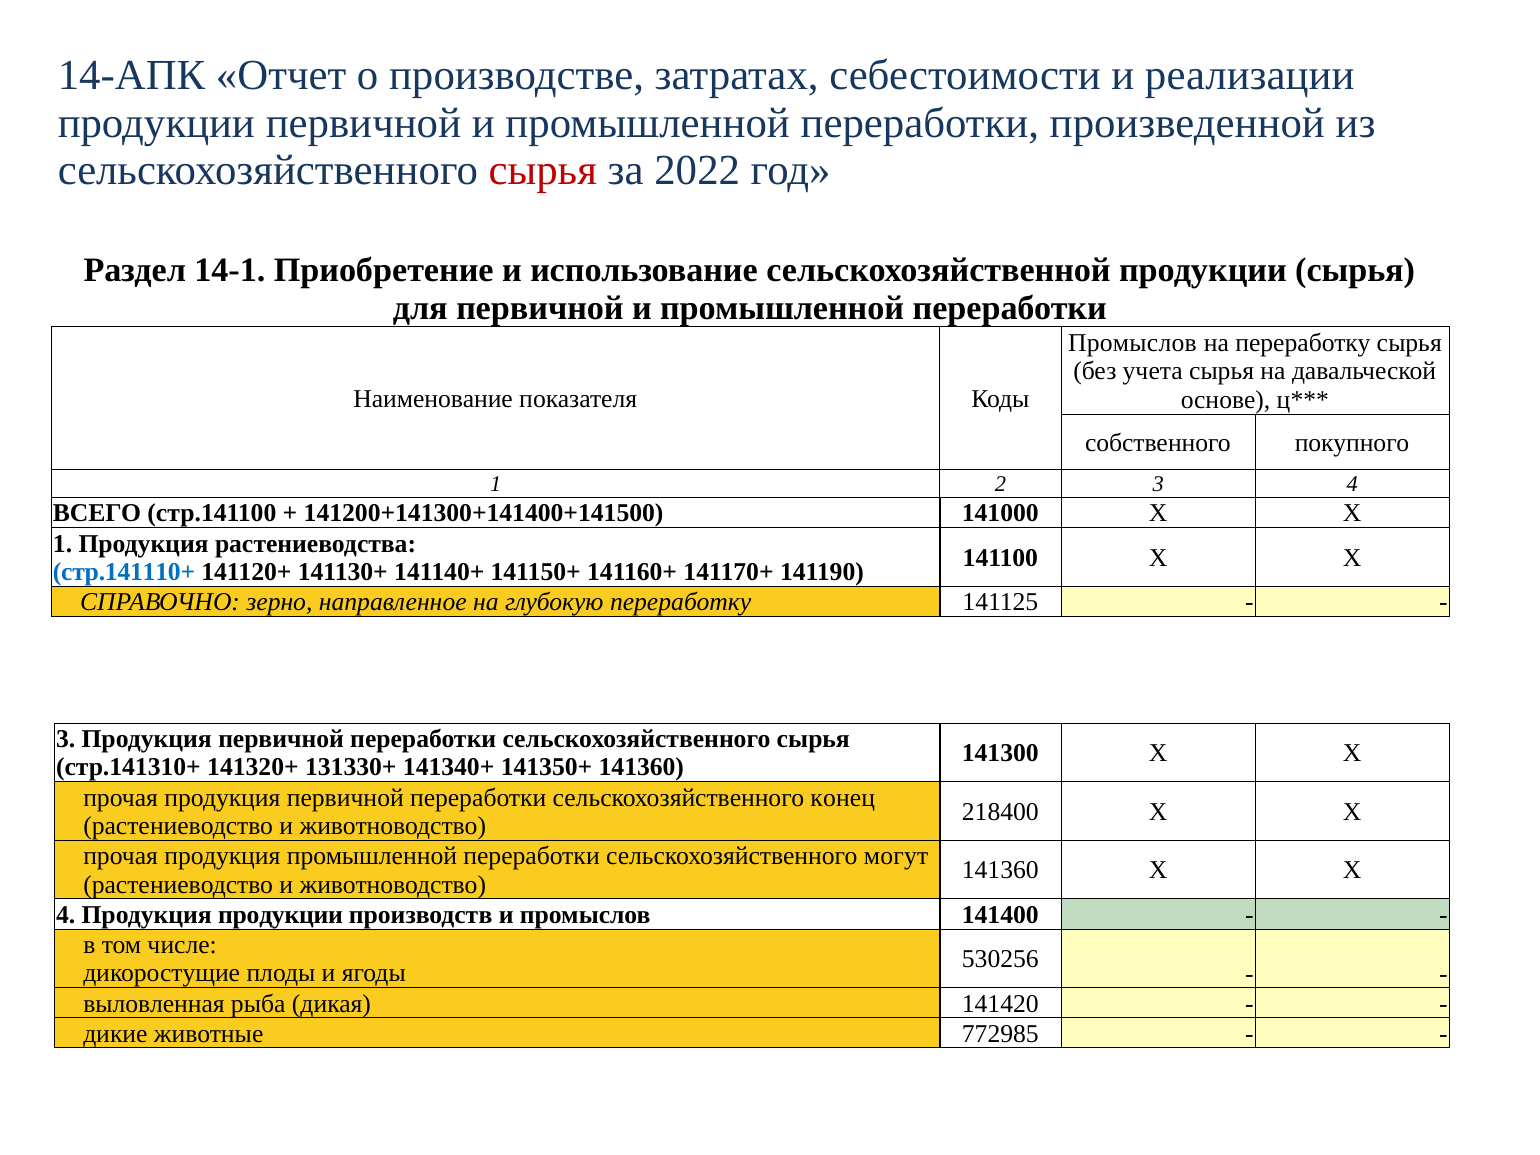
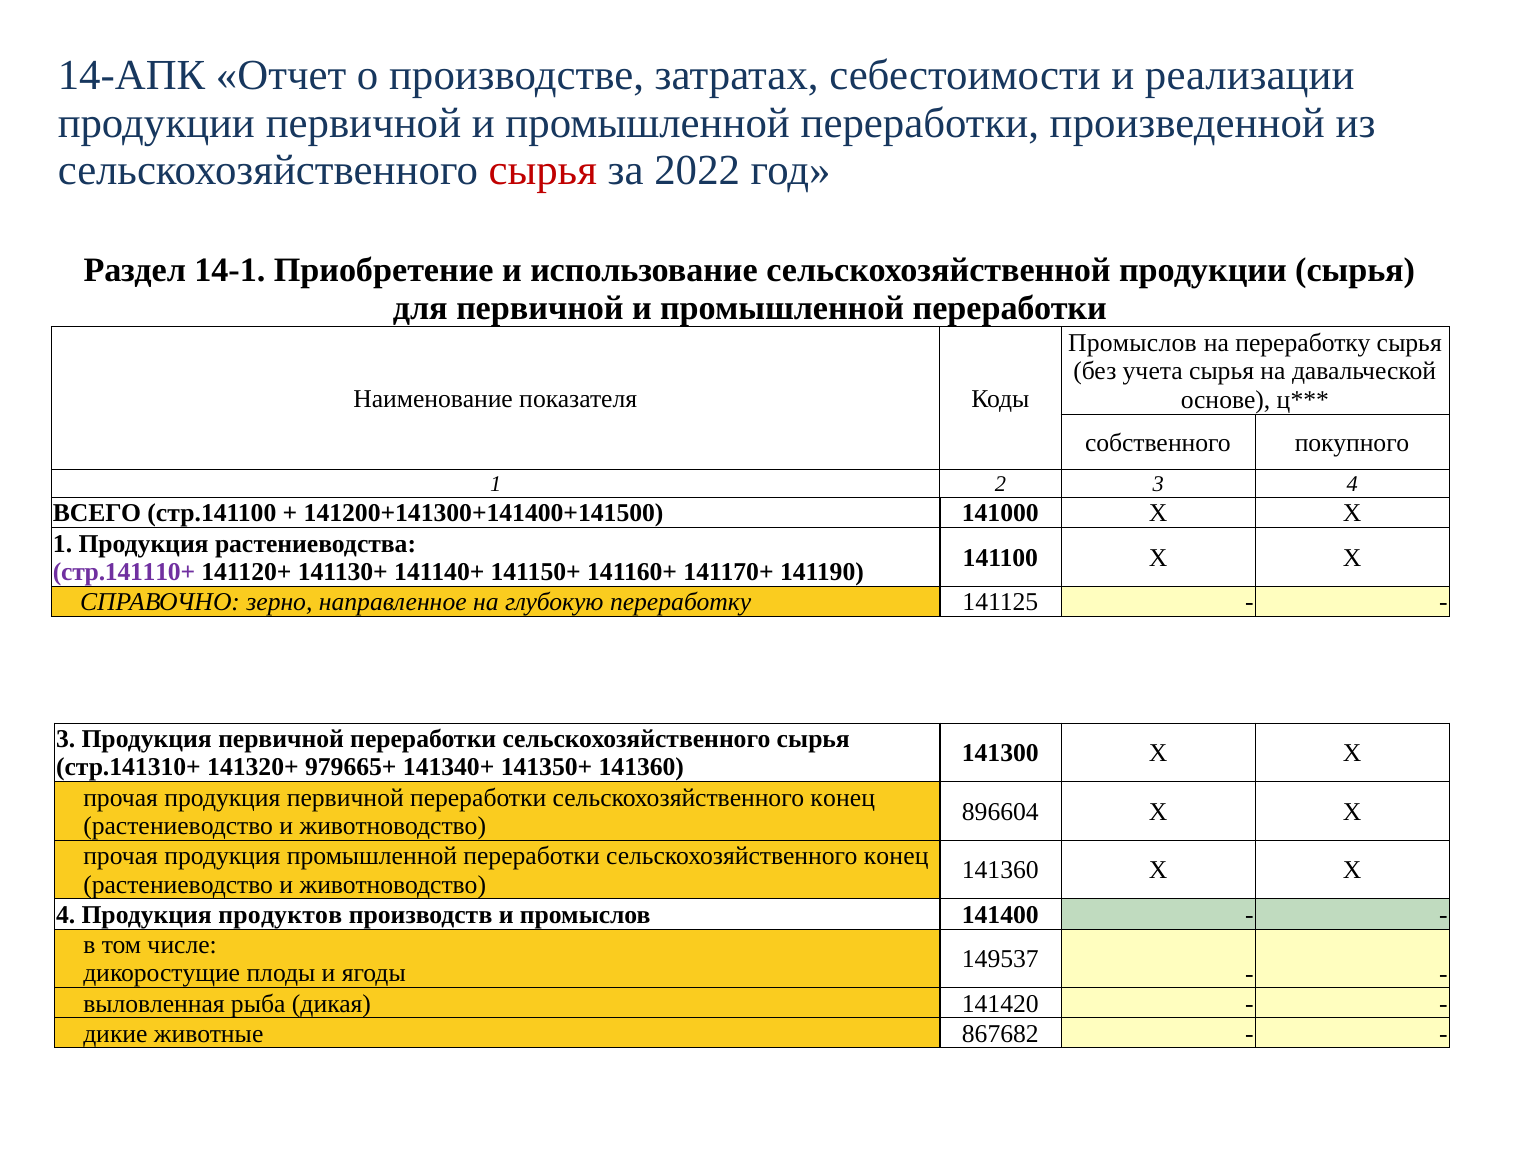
стр.141110+ colour: blue -> purple
131330+: 131330+ -> 979665+
218400: 218400 -> 896604
промышленной переработки сельскохозяйственного могут: могут -> конец
Продукция продукции: продукции -> продуктов
530256: 530256 -> 149537
772985: 772985 -> 867682
